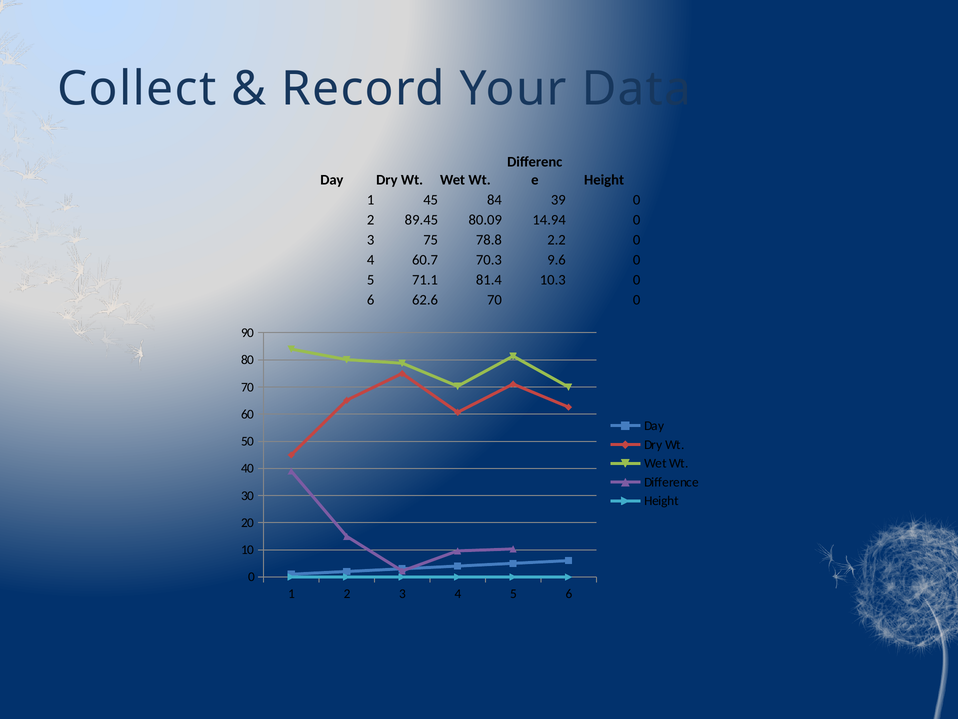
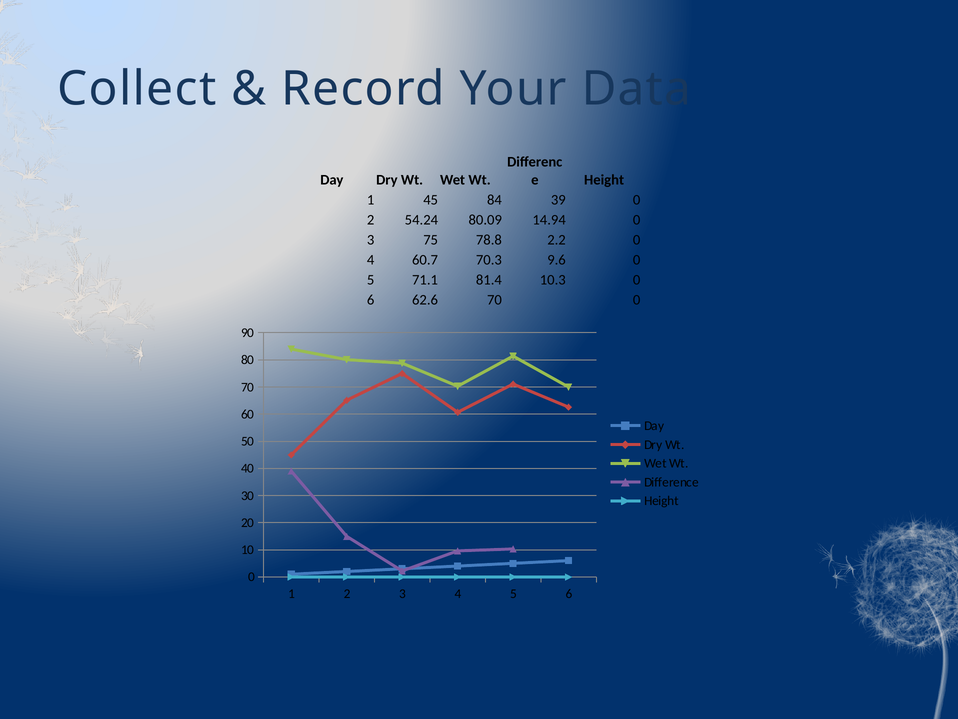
89.45: 89.45 -> 54.24
